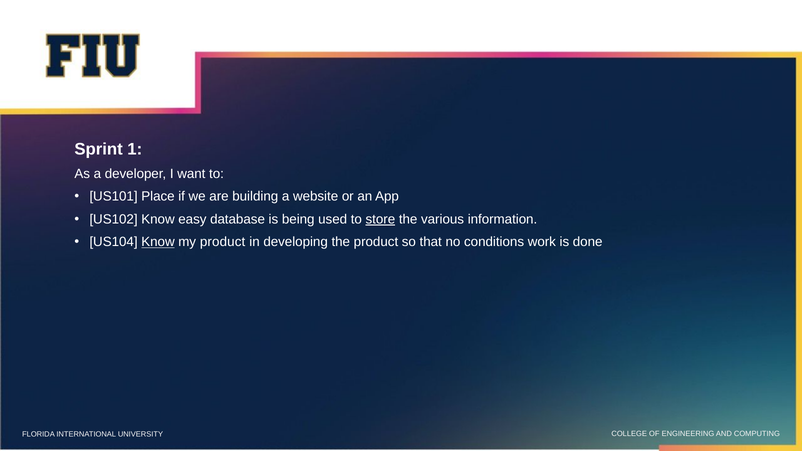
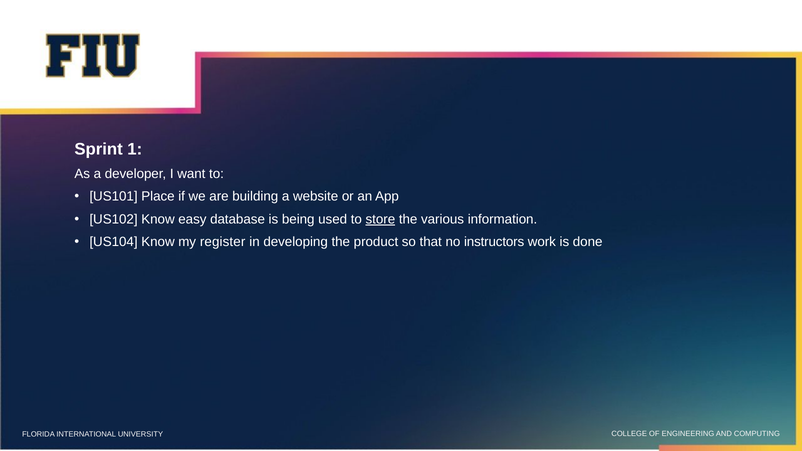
Know at (158, 242) underline: present -> none
my product: product -> register
conditions: conditions -> instructors
